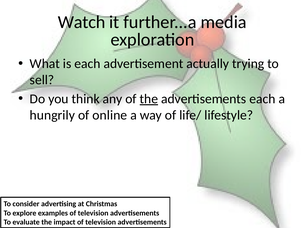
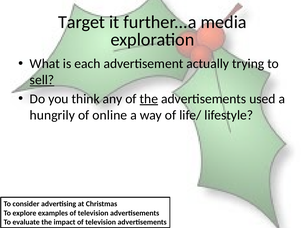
Watch: Watch -> Target
sell underline: none -> present
advertisements each: each -> used
